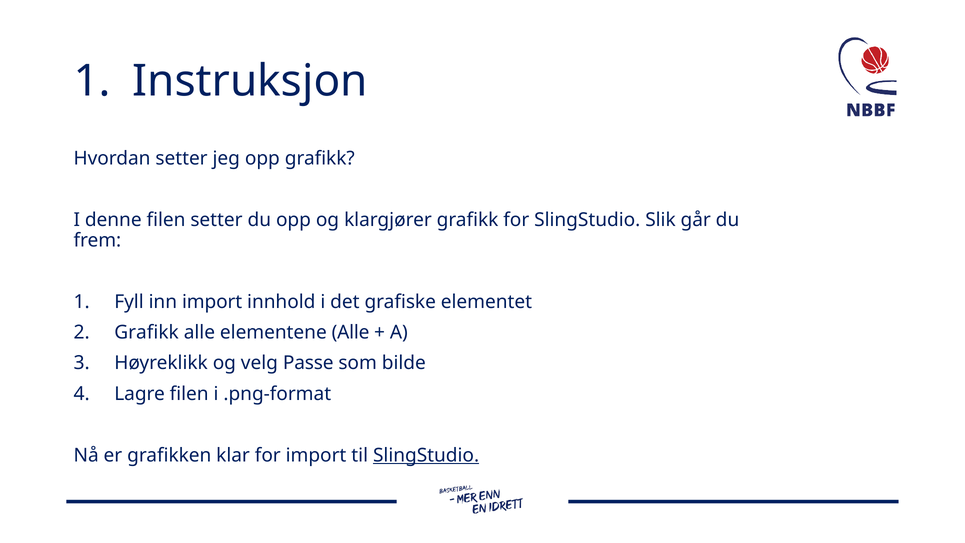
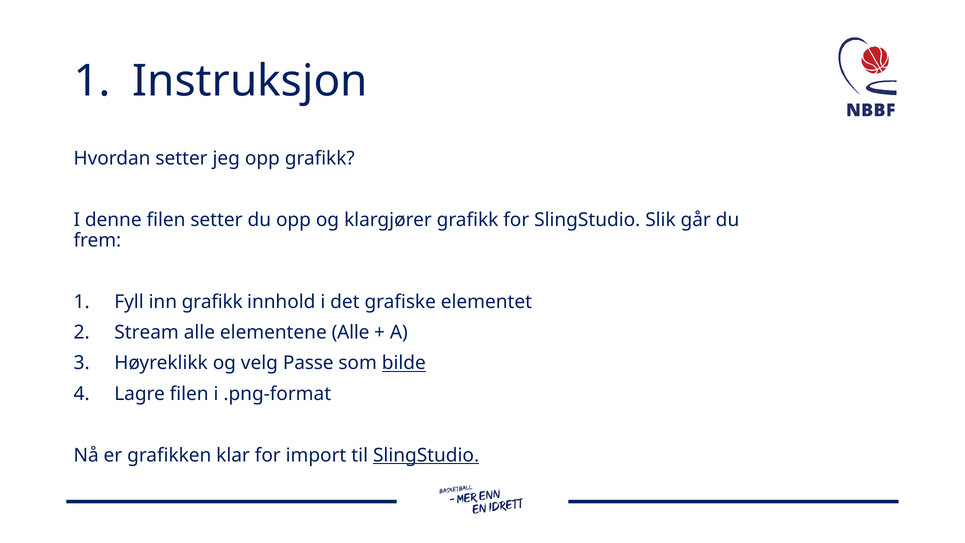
inn import: import -> grafikk
Grafikk at (147, 332): Grafikk -> Stream
bilde underline: none -> present
